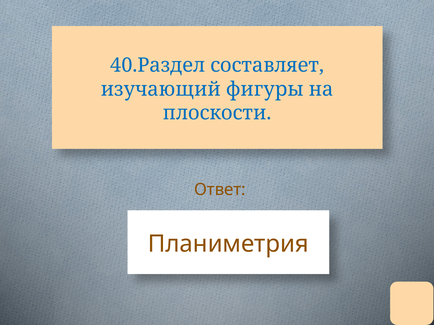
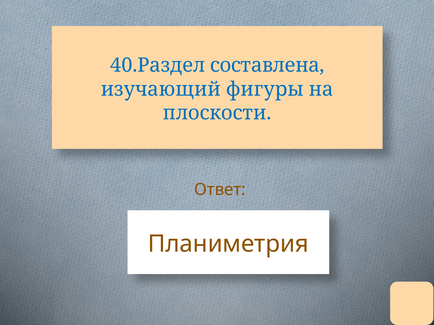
составляет: составляет -> составлена
